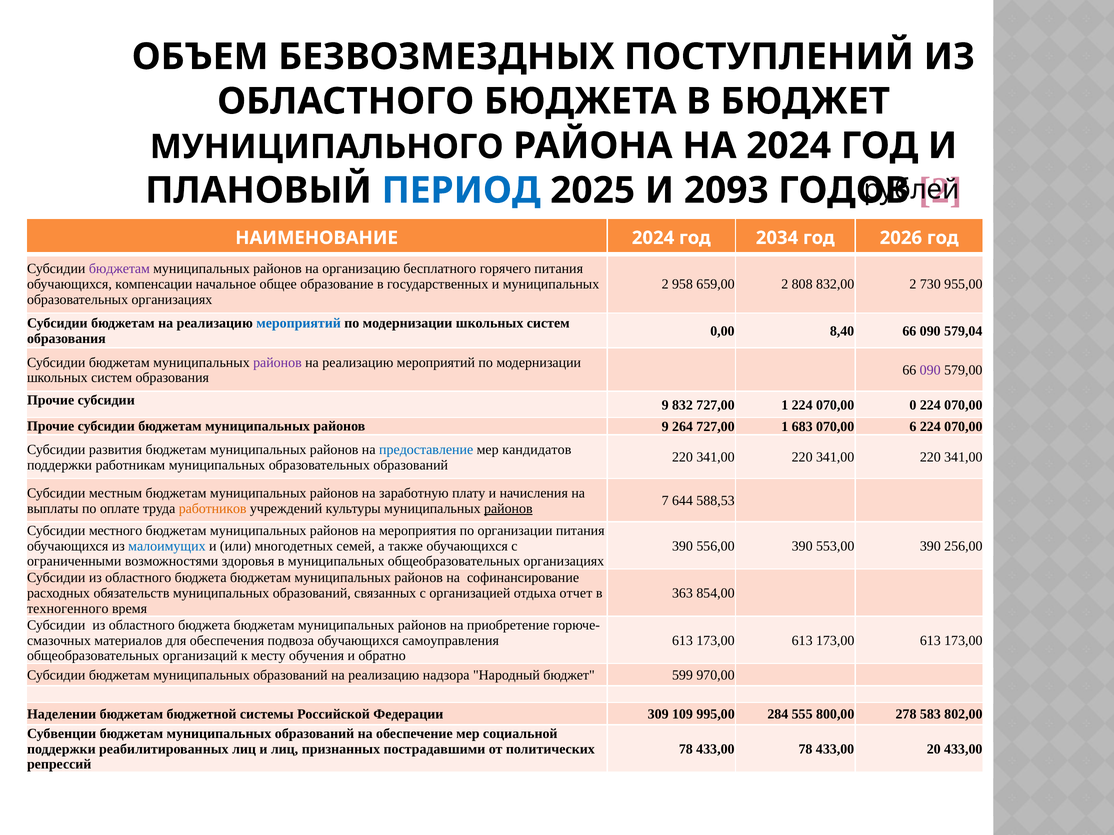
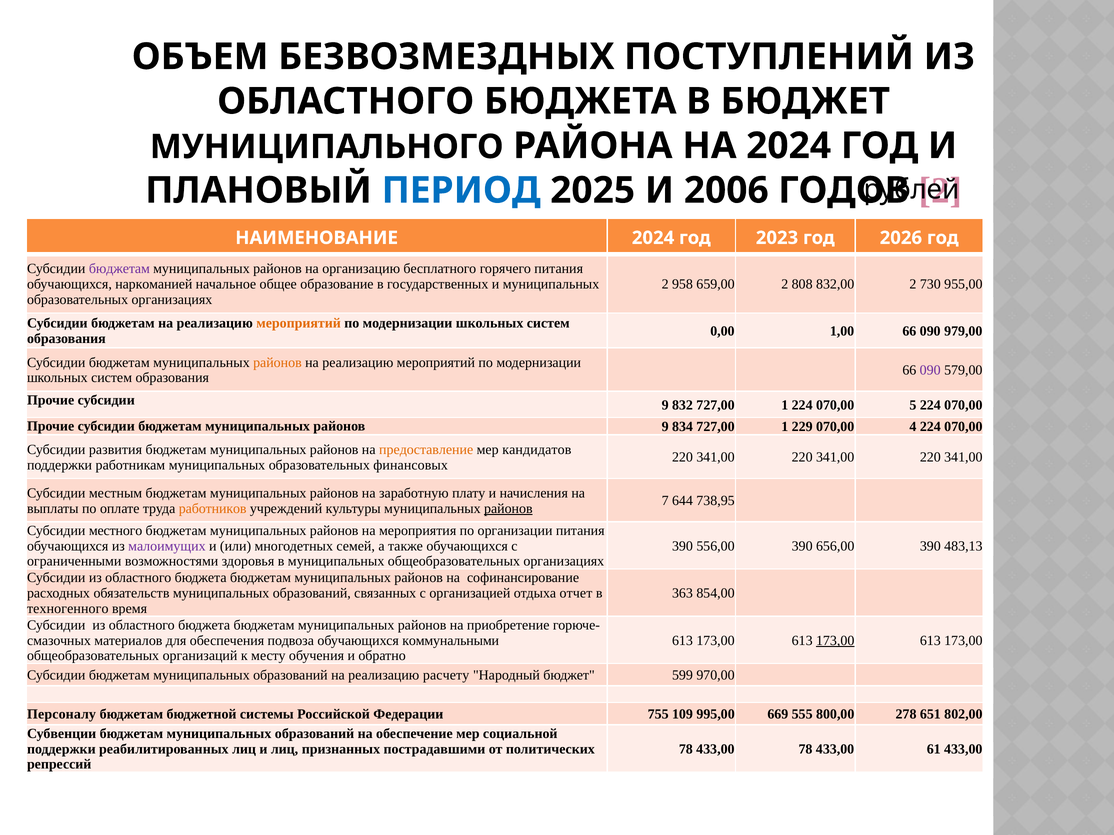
2093: 2093 -> 2006
2034: 2034 -> 2023
компенсации: компенсации -> наркоманией
мероприятий at (299, 324) colour: blue -> orange
8,40: 8,40 -> 1,00
579,04: 579,04 -> 979,00
районов at (277, 363) colour: purple -> orange
0: 0 -> 5
264: 264 -> 834
683: 683 -> 229
6: 6 -> 4
предоставление colour: blue -> orange
образовательных образований: образований -> финансовых
588,53: 588,53 -> 738,95
малоимущих colour: blue -> purple
553,00: 553,00 -> 656,00
256,00: 256,00 -> 483,13
самоуправления: самоуправления -> коммунальными
173,00 at (835, 641) underline: none -> present
надзора: надзора -> расчету
Наделении: Наделении -> Персоналу
309: 309 -> 755
284: 284 -> 669
583: 583 -> 651
20: 20 -> 61
